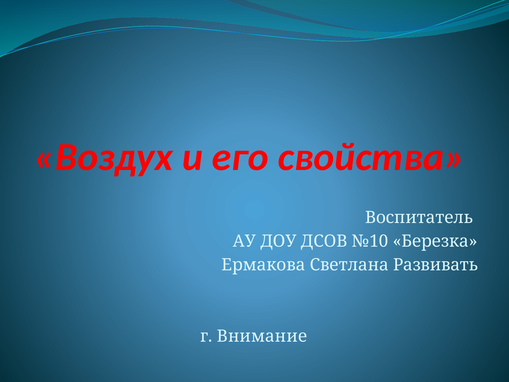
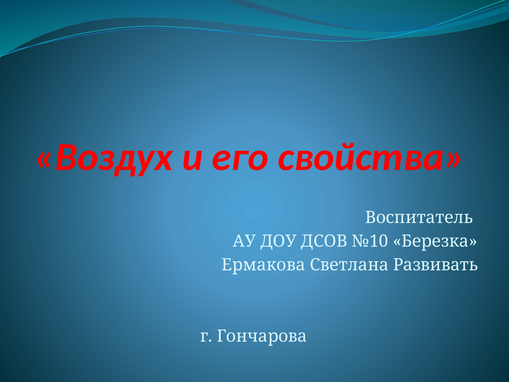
Внимание: Внимание -> Гончарова
